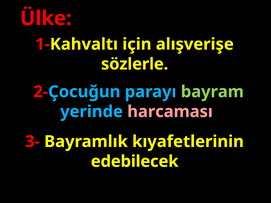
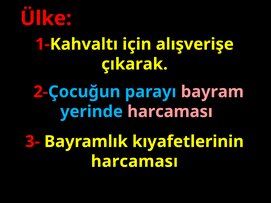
sözlerle: sözlerle -> çıkarak
bayram colour: light green -> pink
edebilecek at (135, 162): edebilecek -> harcaması
